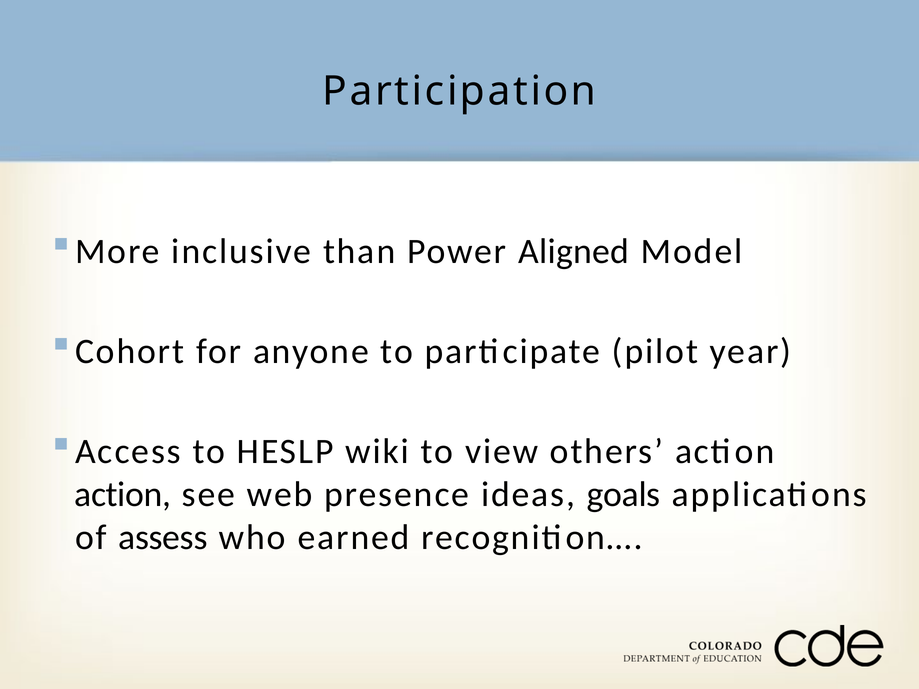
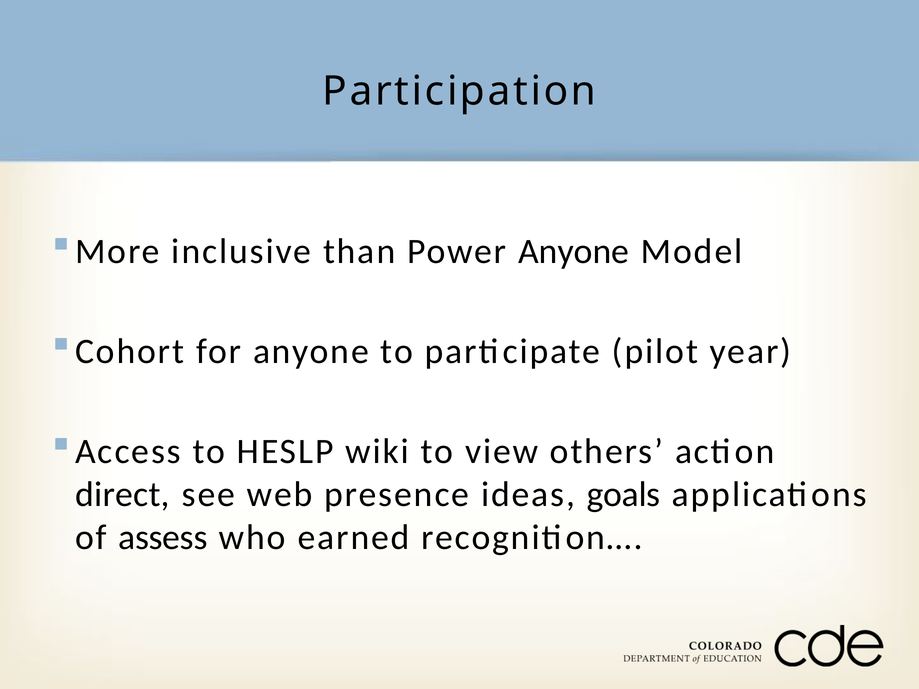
Power Aligned: Aligned -> Anyone
action at (123, 495): action -> direct
